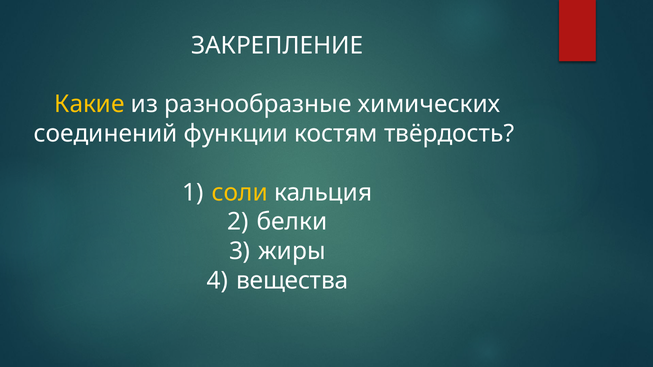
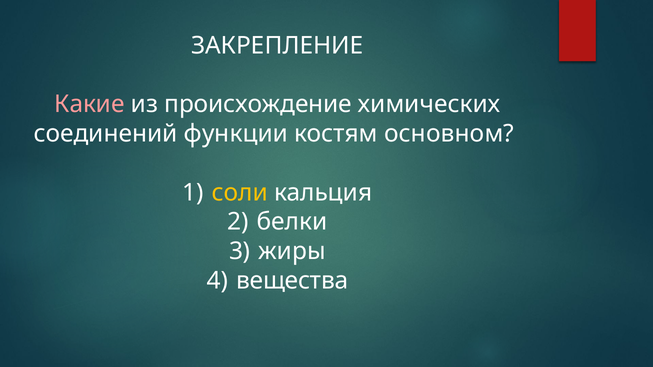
Какие colour: yellow -> pink
разнообразные: разнообразные -> происхождение
твёрдость: твёрдость -> основном
